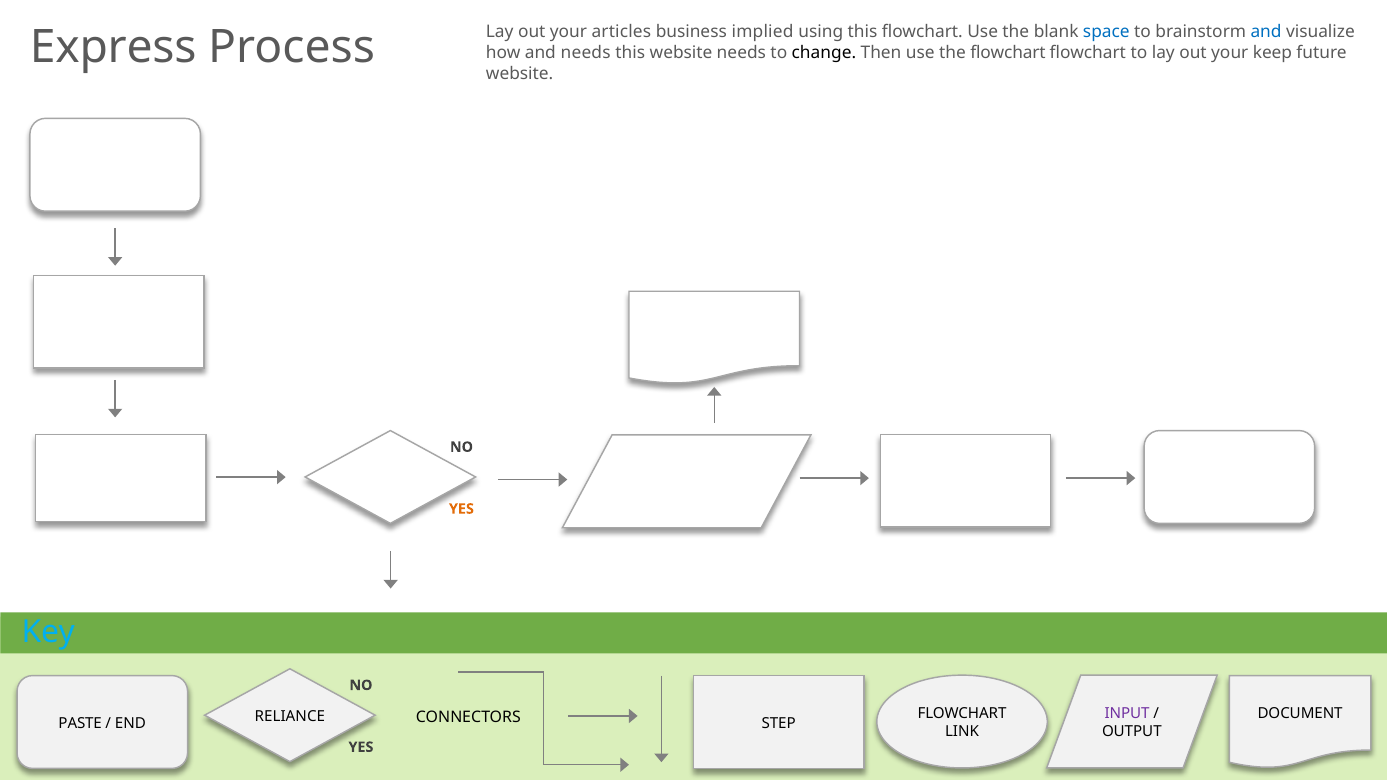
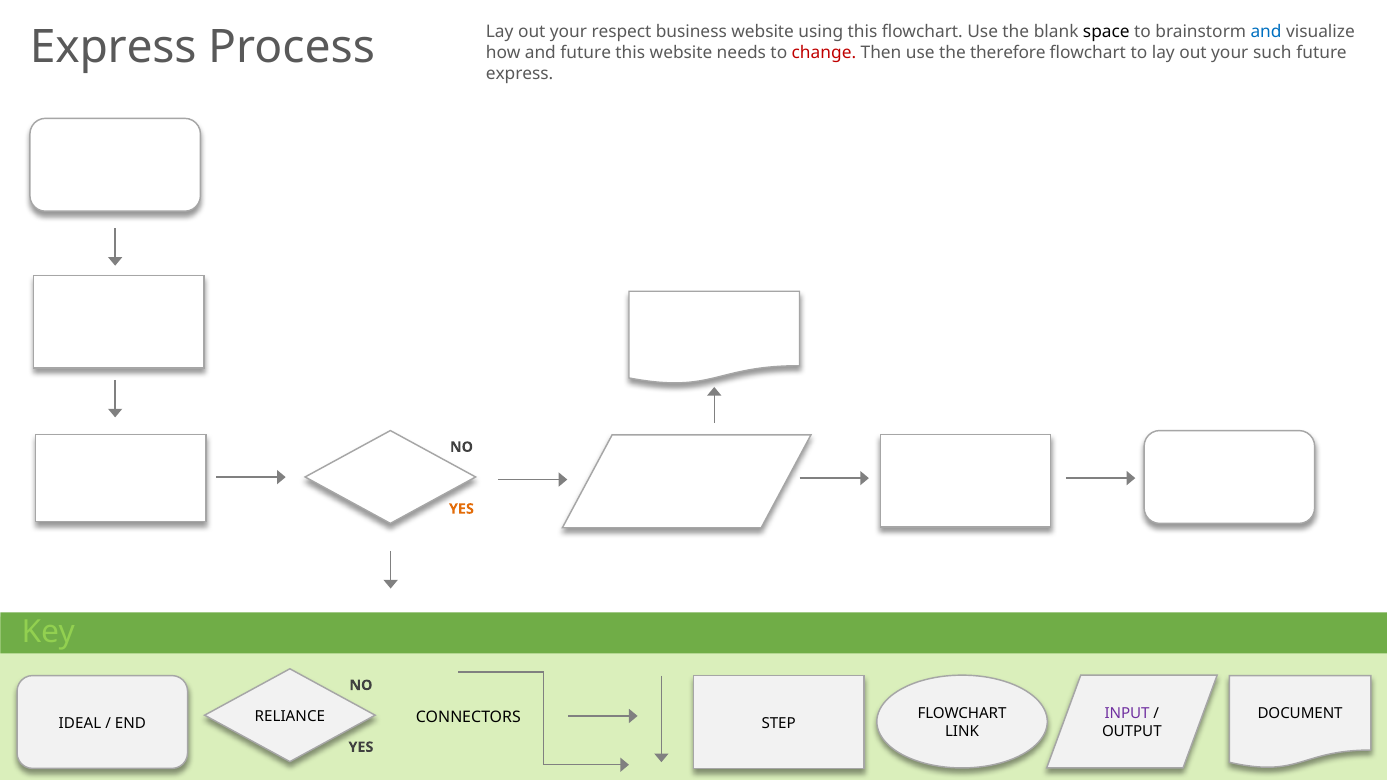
articles: articles -> respect
business implied: implied -> website
space colour: blue -> black
and needs: needs -> future
change colour: black -> red
the flowchart: flowchart -> therefore
keep: keep -> such
website at (520, 74): website -> express
Key colour: light blue -> light green
PASTE: PASTE -> IDEAL
